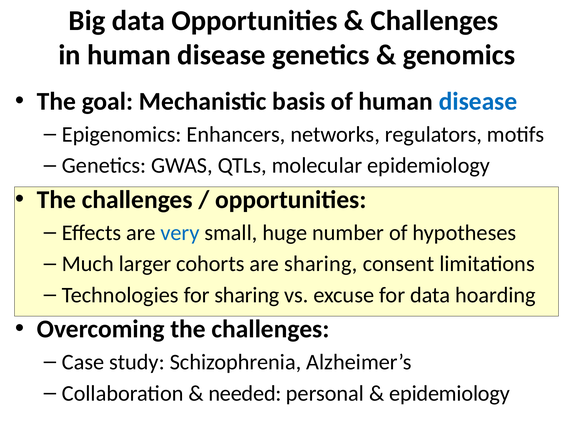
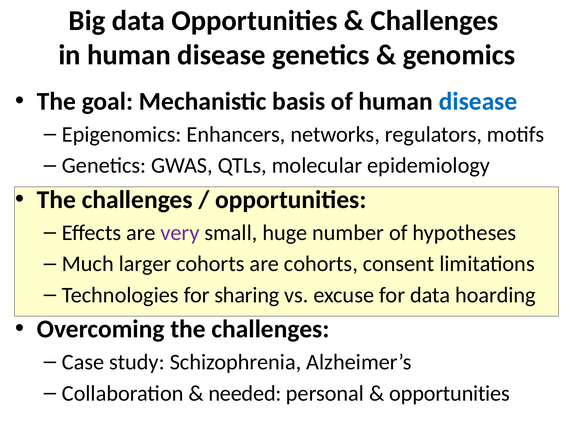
very colour: blue -> purple
are sharing: sharing -> cohorts
epidemiology at (450, 393): epidemiology -> opportunities
